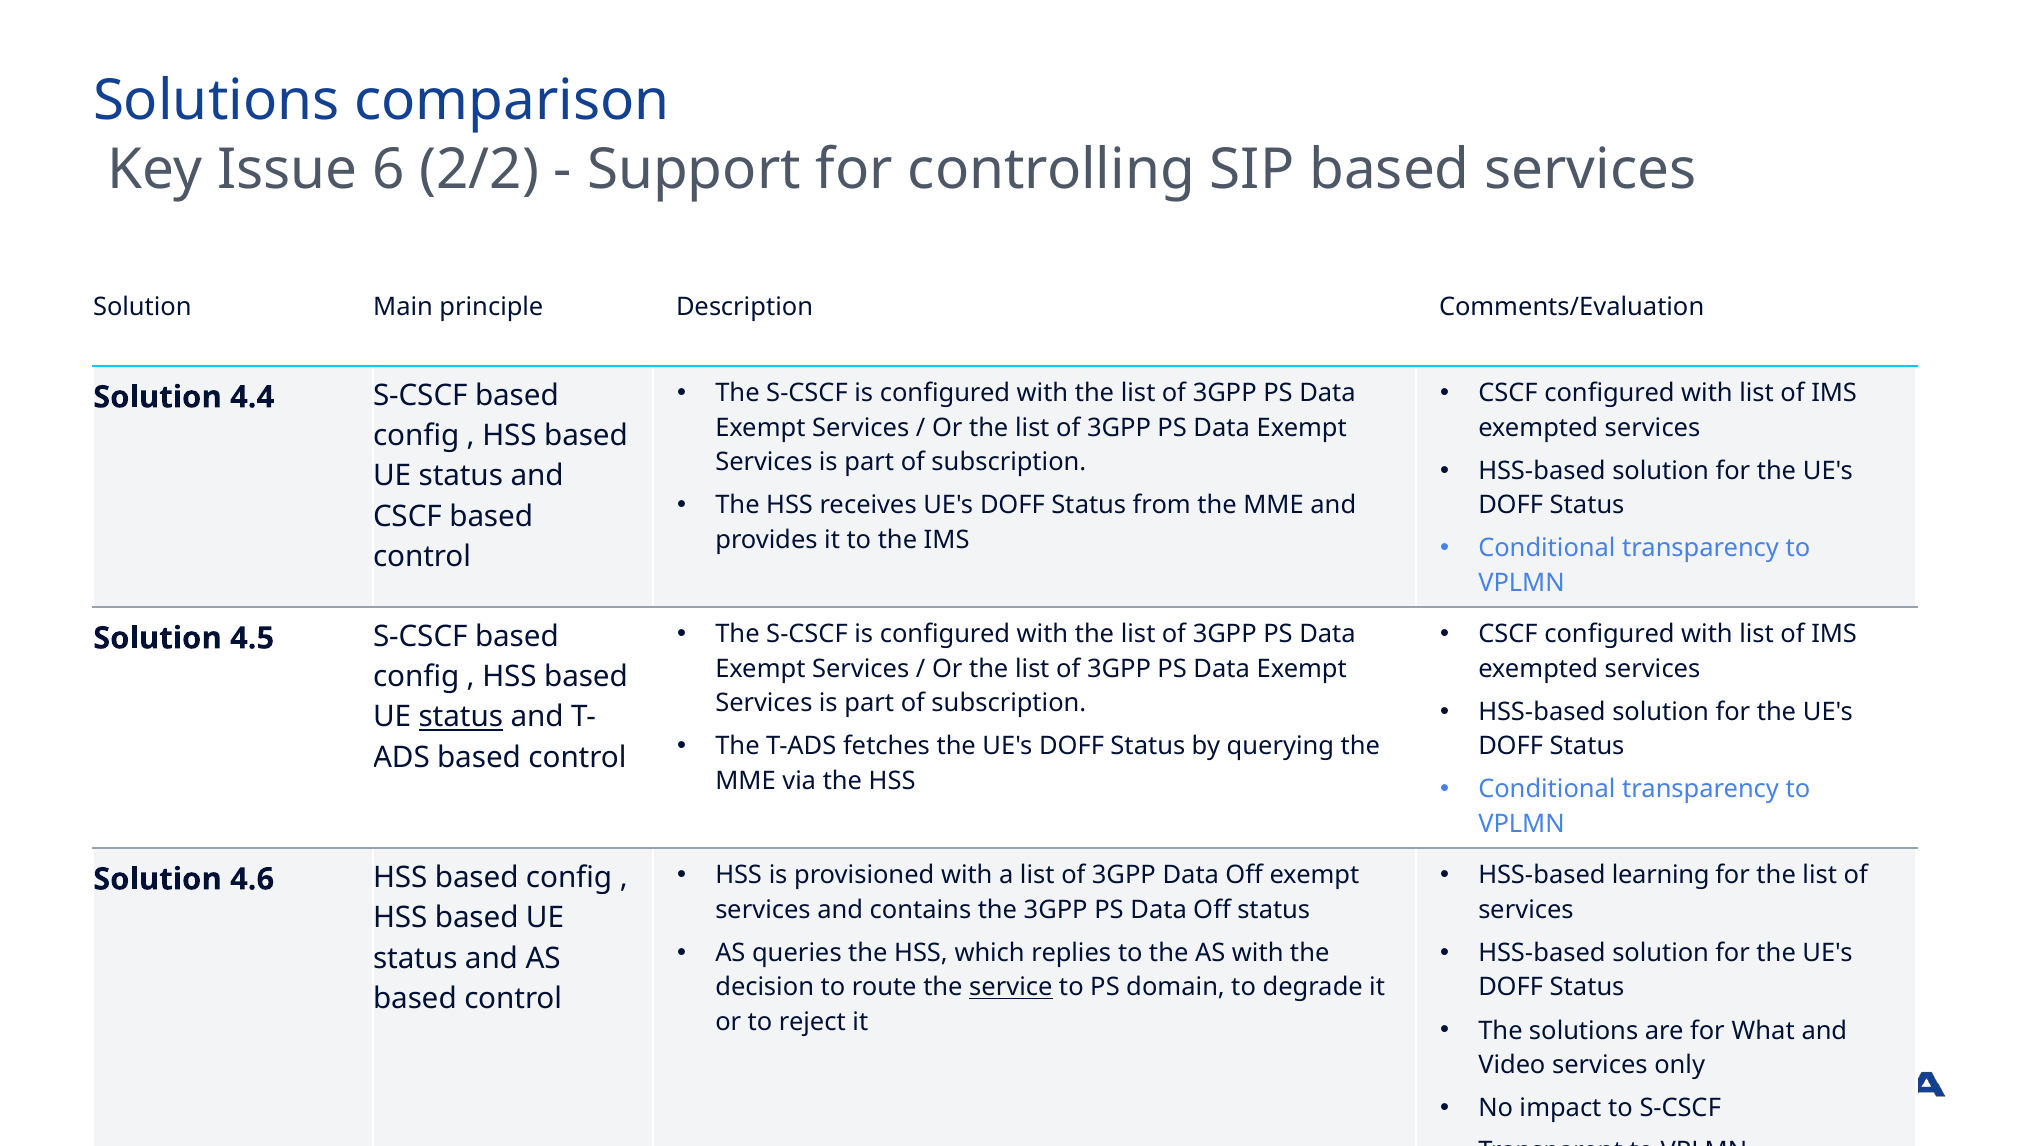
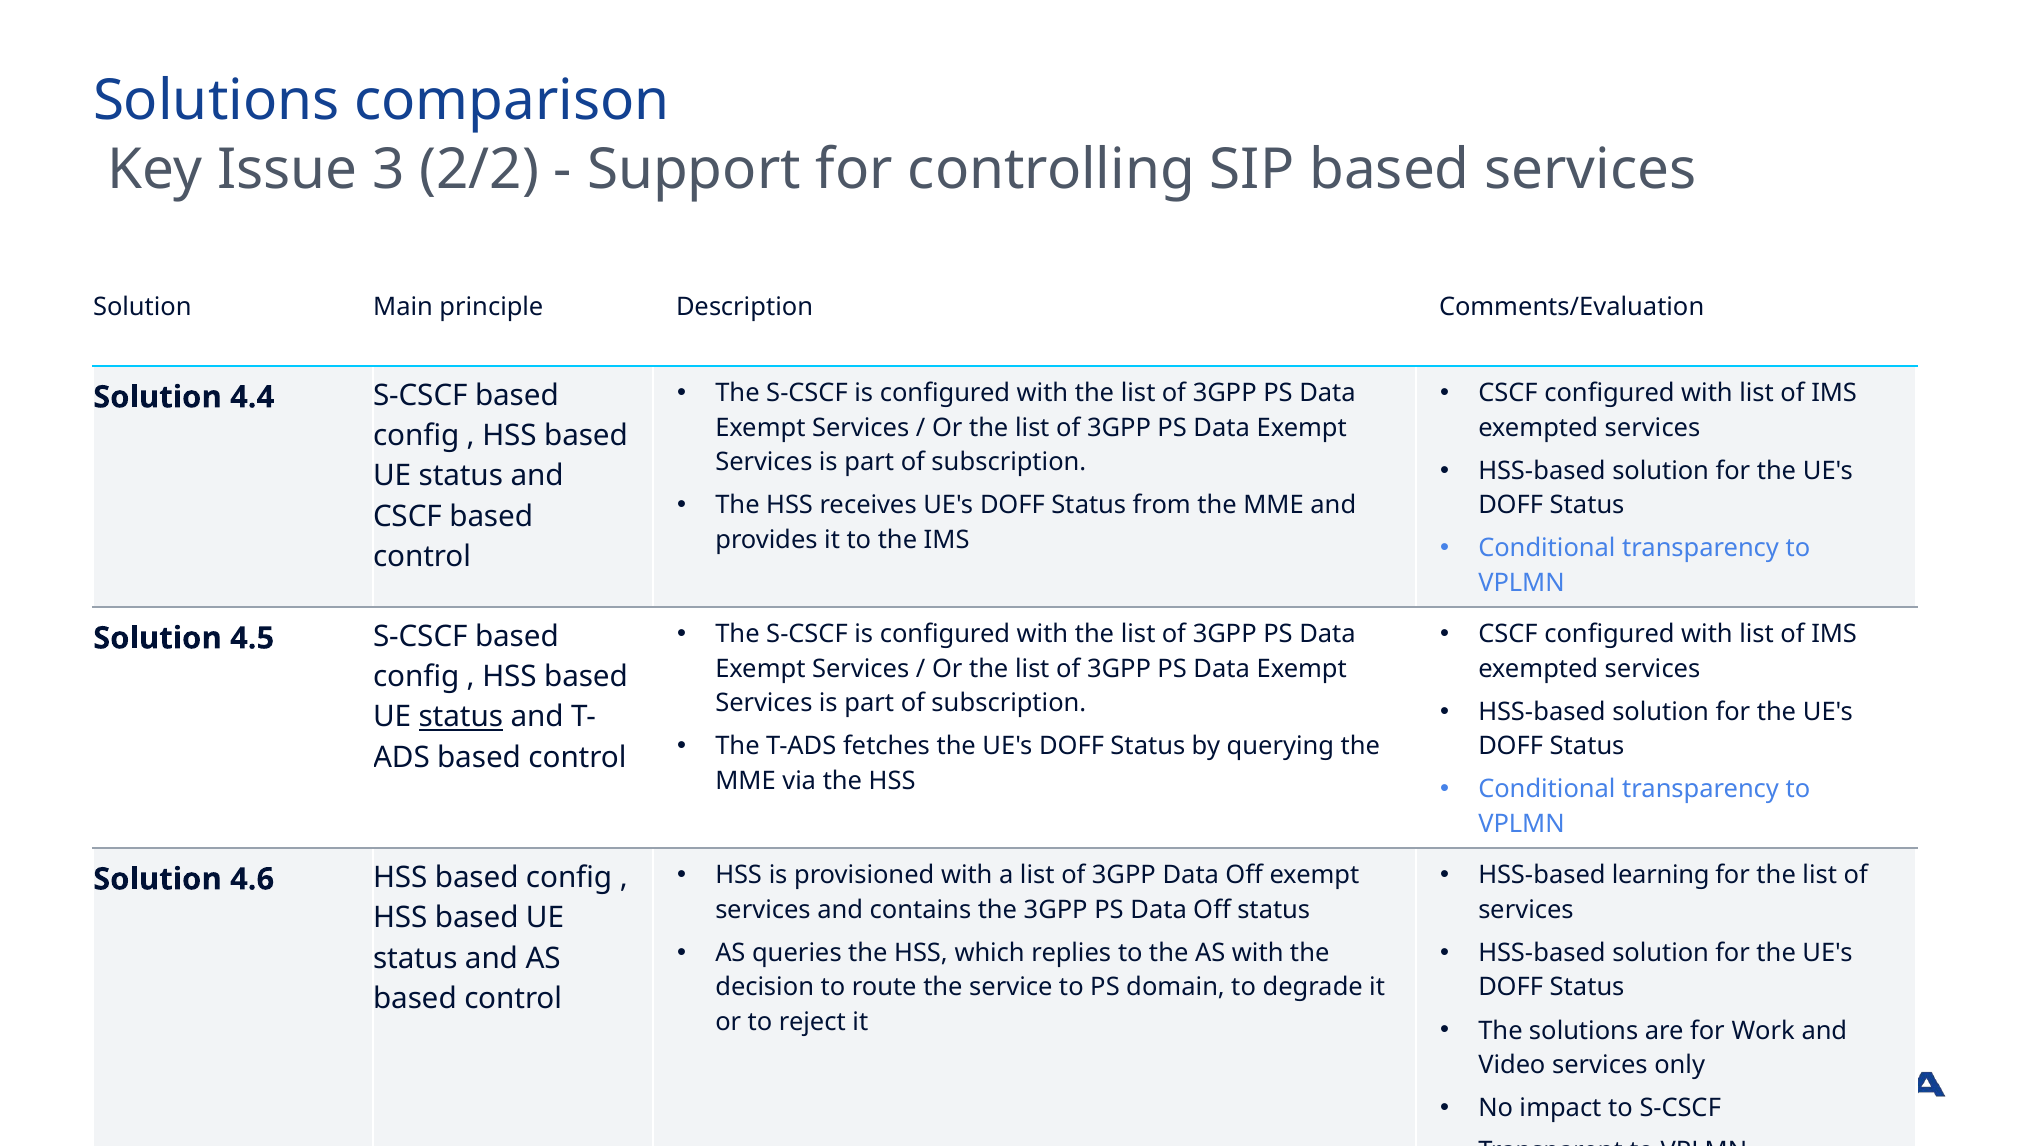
6: 6 -> 3
service underline: present -> none
What: What -> Work
